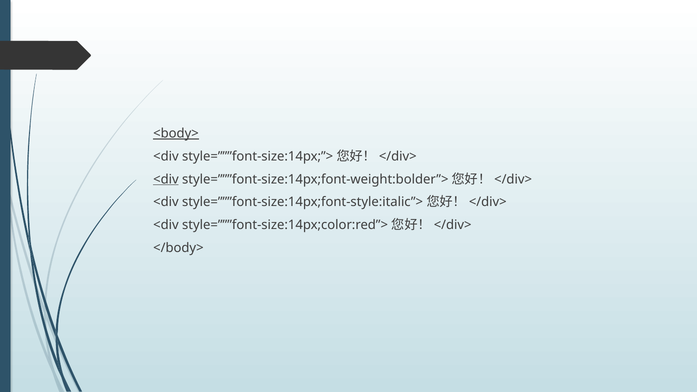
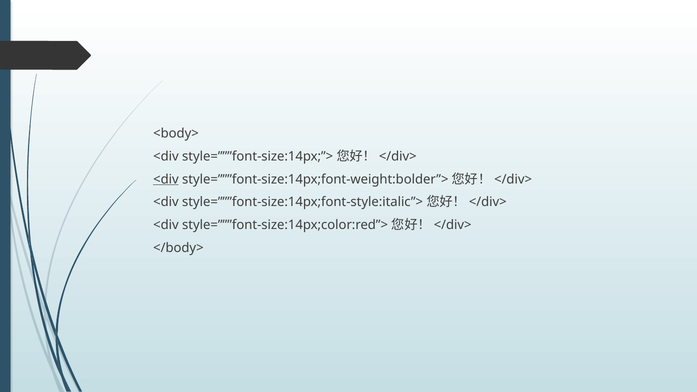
<body> underline: present -> none
